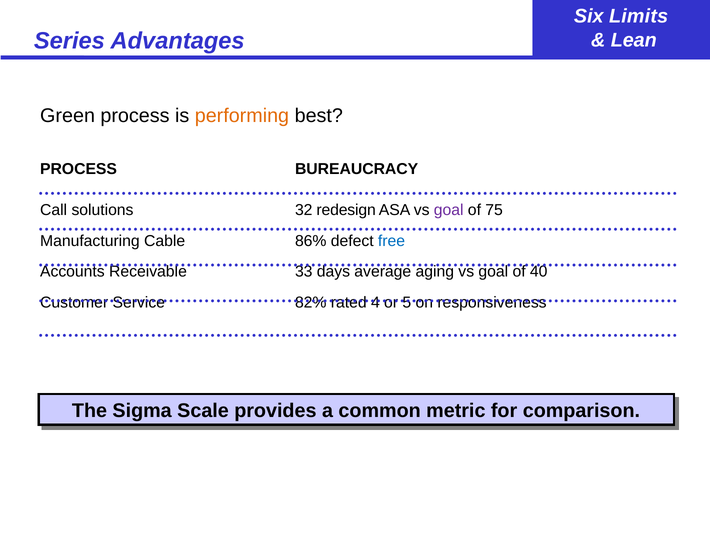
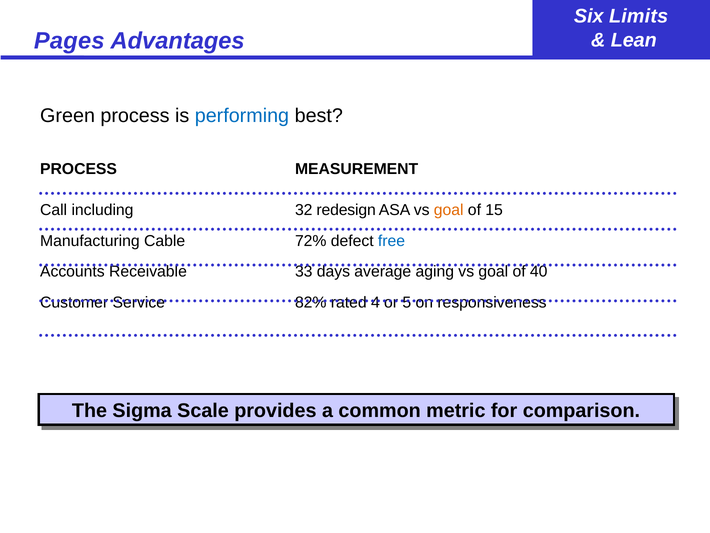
Series: Series -> Pages
performing colour: orange -> blue
BUREAUCRACY: BUREAUCRACY -> MEASUREMENT
solutions: solutions -> including
goal at (449, 210) colour: purple -> orange
75: 75 -> 15
86%: 86% -> 72%
